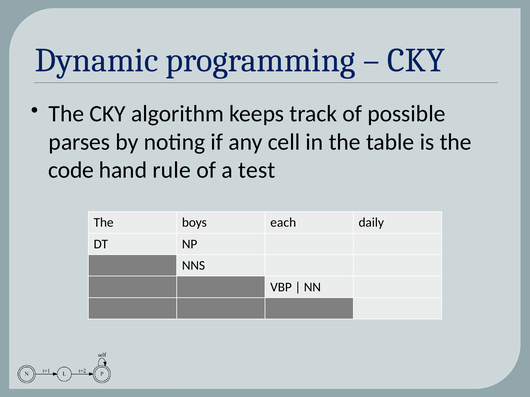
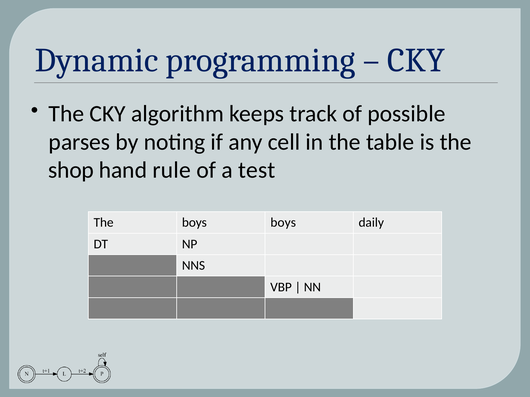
code: code -> shop
boys each: each -> boys
